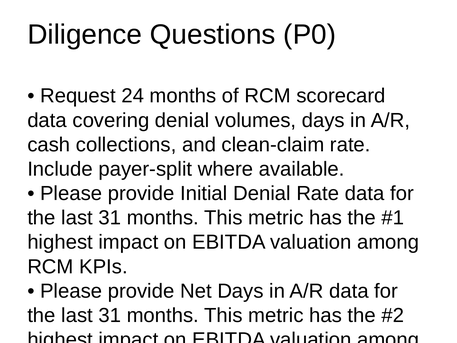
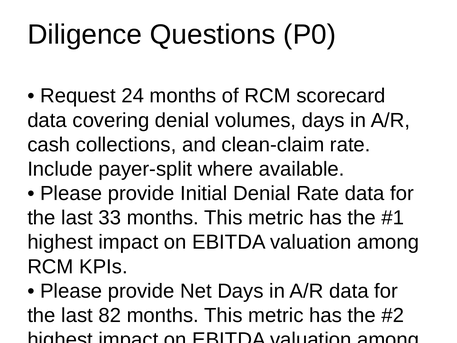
31 at (110, 218): 31 -> 33
31 at (110, 315): 31 -> 82
